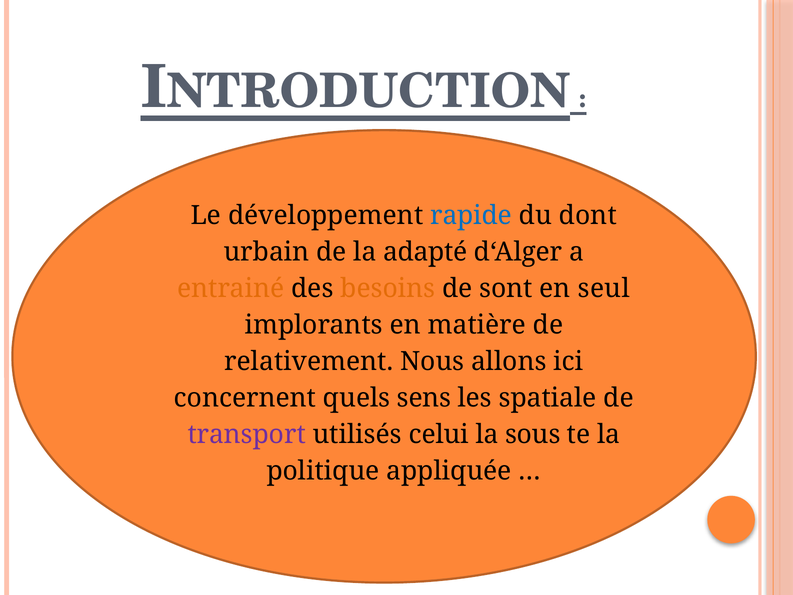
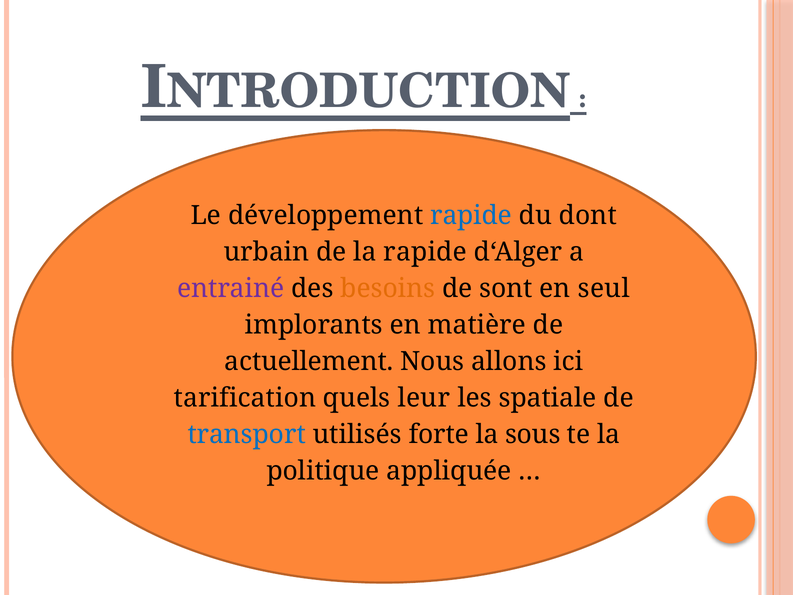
la adapté: adapté -> rapide
entrainé colour: orange -> purple
relativement: relativement -> actuellement
concernent: concernent -> tarification
sens: sens -> leur
transport colour: purple -> blue
celui: celui -> forte
